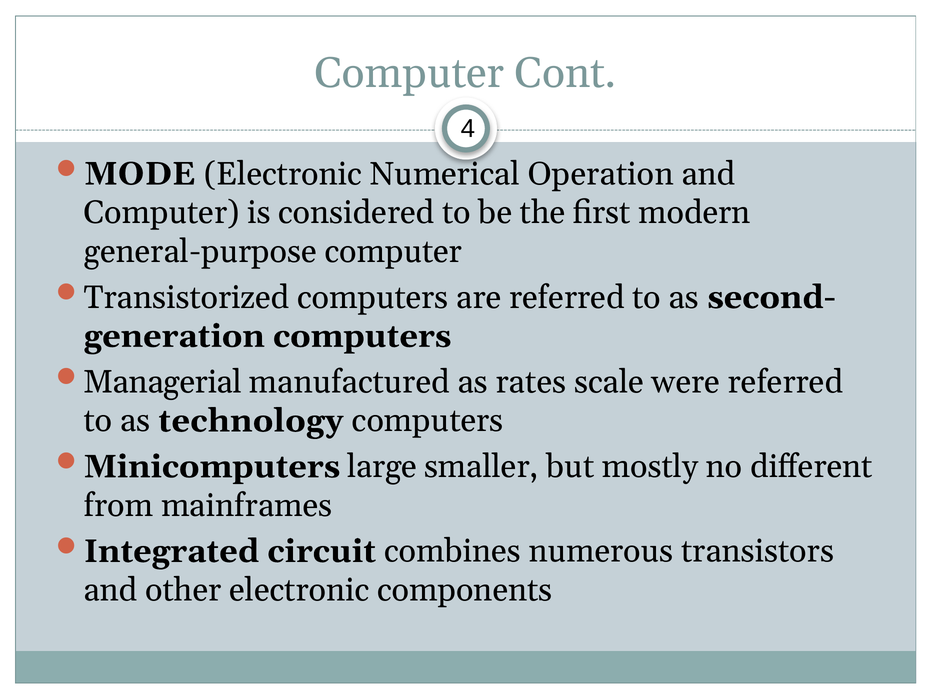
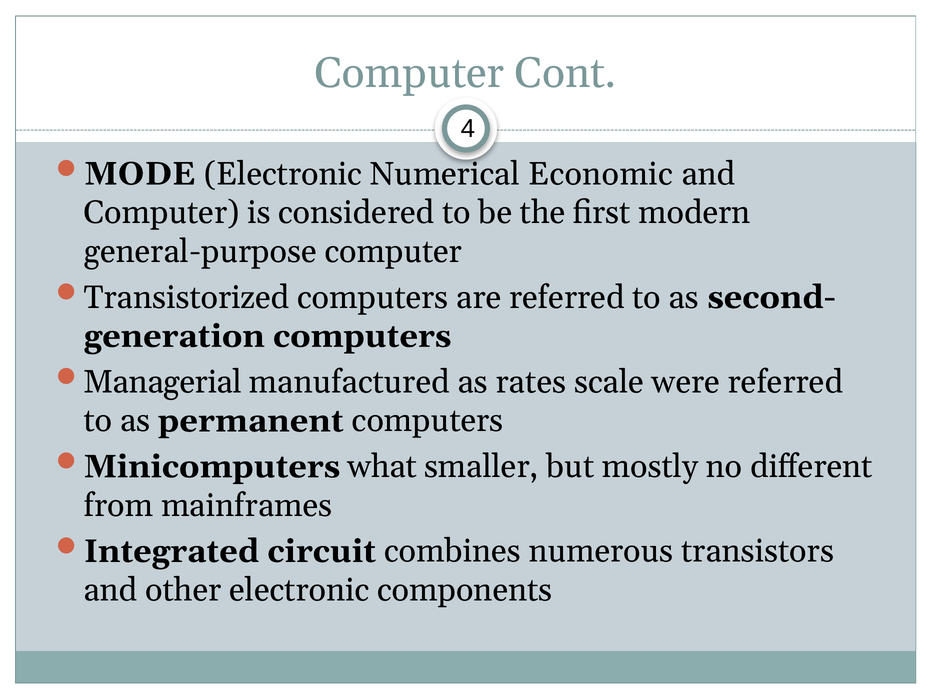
Operation: Operation -> Economic
technology: technology -> permanent
large: large -> what
